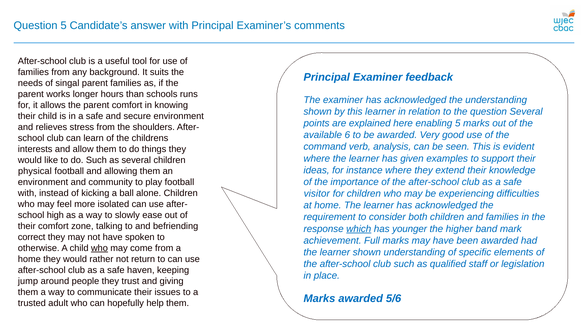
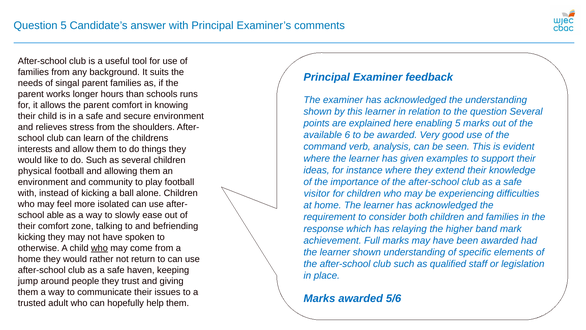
high: high -> able
which underline: present -> none
younger: younger -> relaying
correct at (32, 237): correct -> kicking
